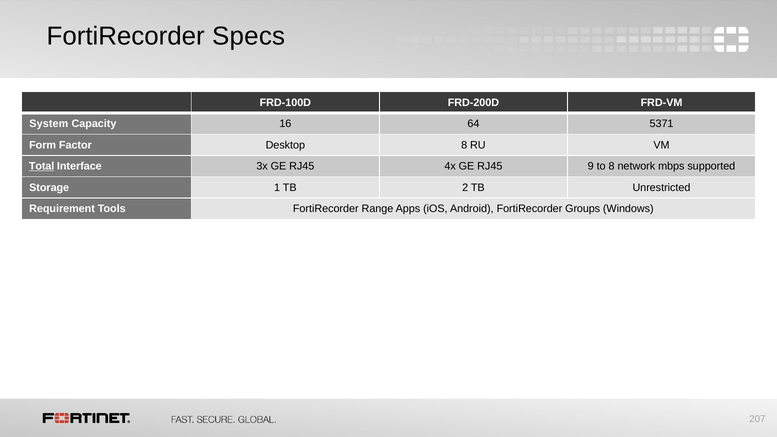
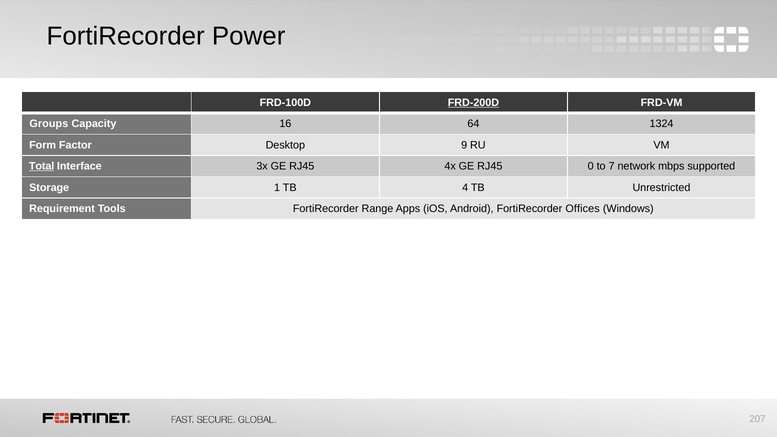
Specs: Specs -> Power
FRD-200D underline: none -> present
System: System -> Groups
5371: 5371 -> 1324
Desktop 8: 8 -> 9
9: 9 -> 0
to 8: 8 -> 7
2: 2 -> 4
Groups: Groups -> Offices
